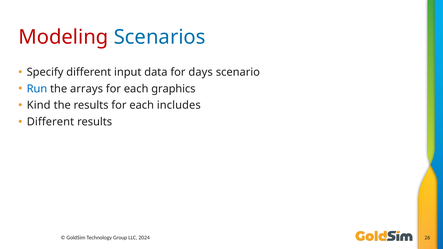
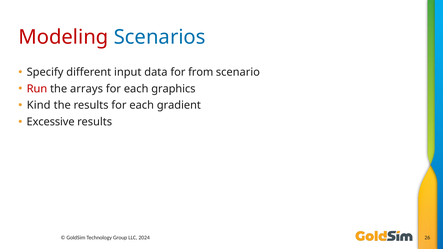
days: days -> from
Run colour: blue -> red
includes: includes -> gradient
Different at (50, 122): Different -> Excessive
